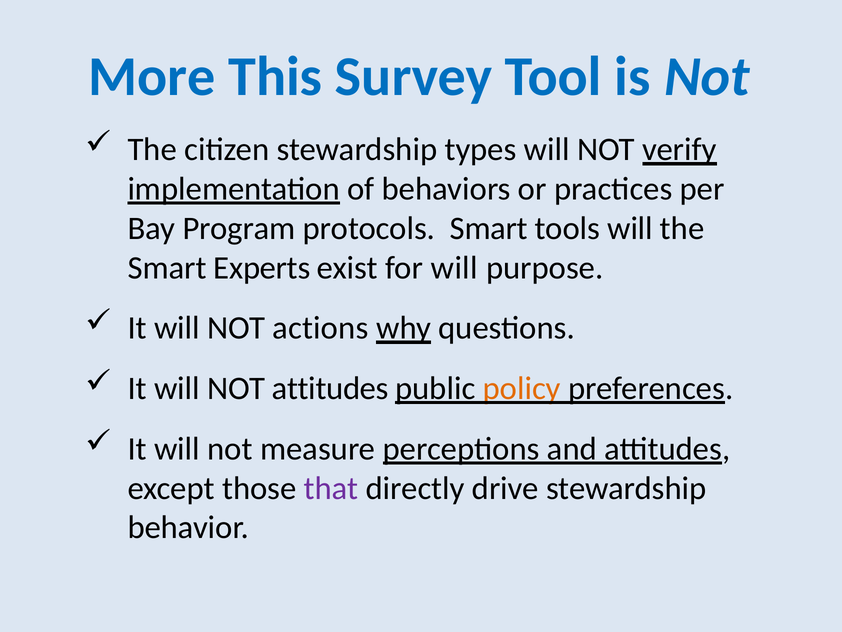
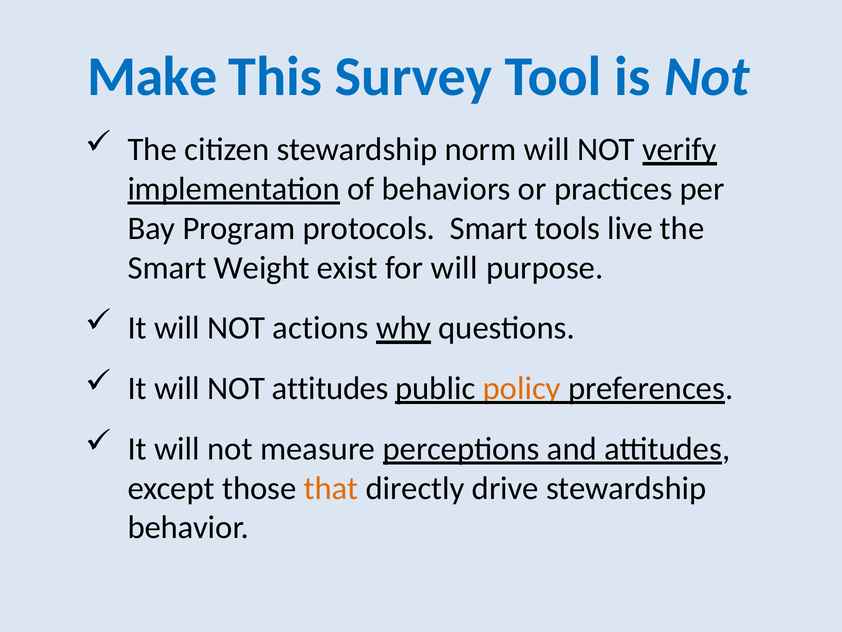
More: More -> Make
types: types -> norm
tools will: will -> live
Experts: Experts -> Weight
that colour: purple -> orange
